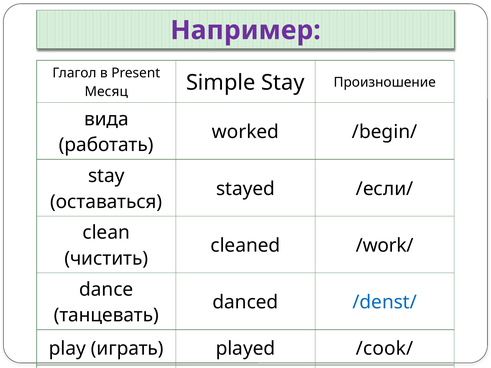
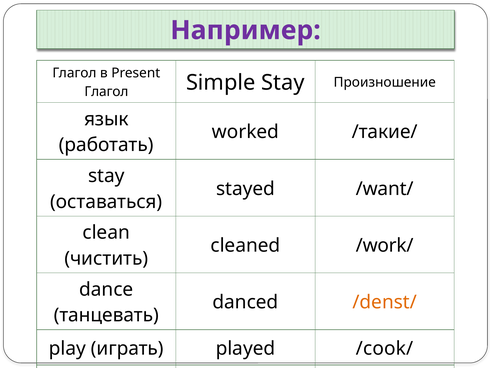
Месяц at (106, 92): Месяц -> Глагол
вида: вида -> язык
/begin/: /begin/ -> /такие/
/если/: /если/ -> /want/
/denst/ colour: blue -> orange
